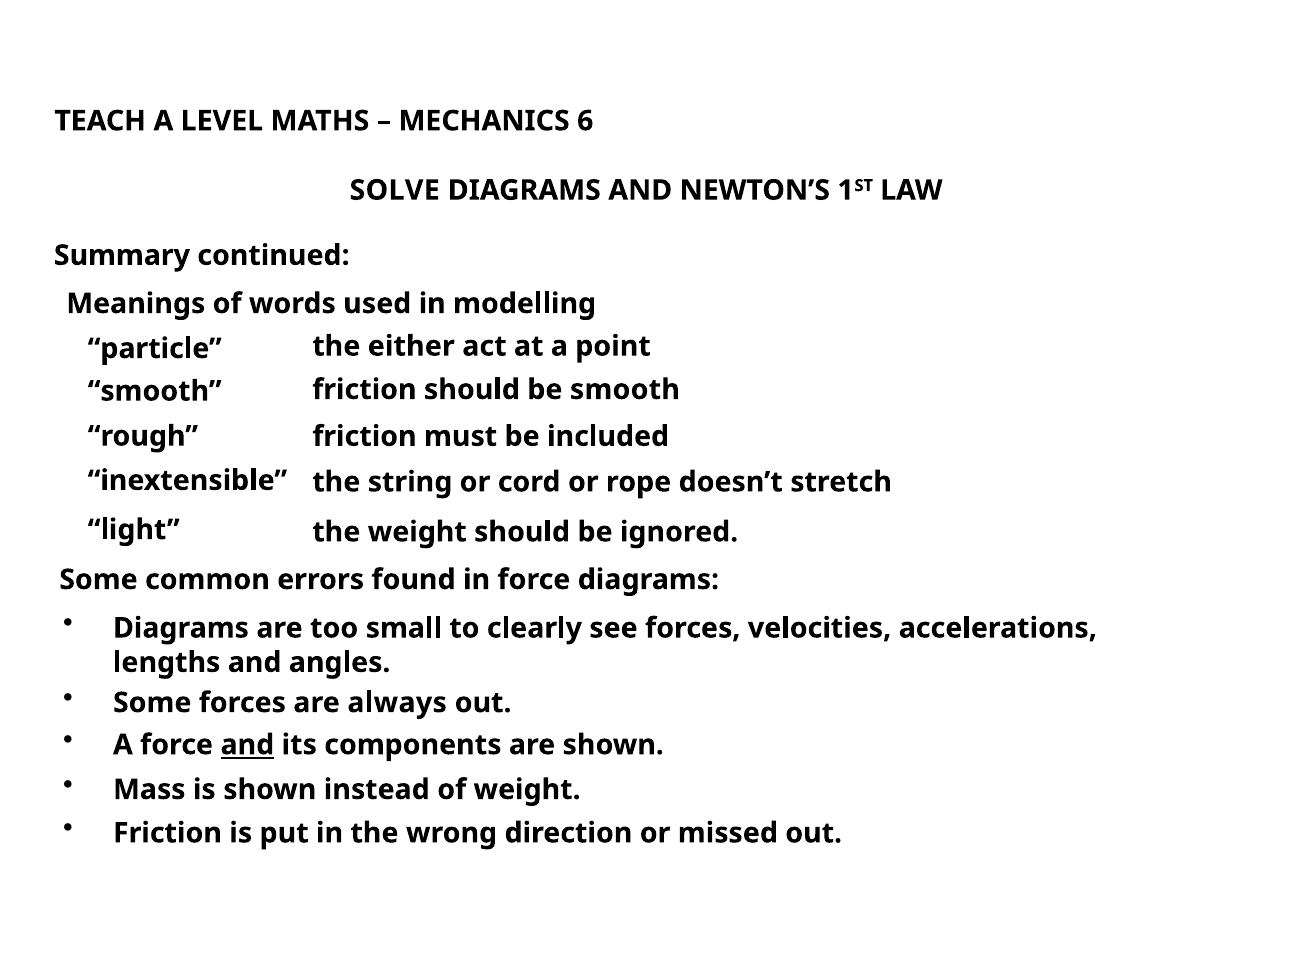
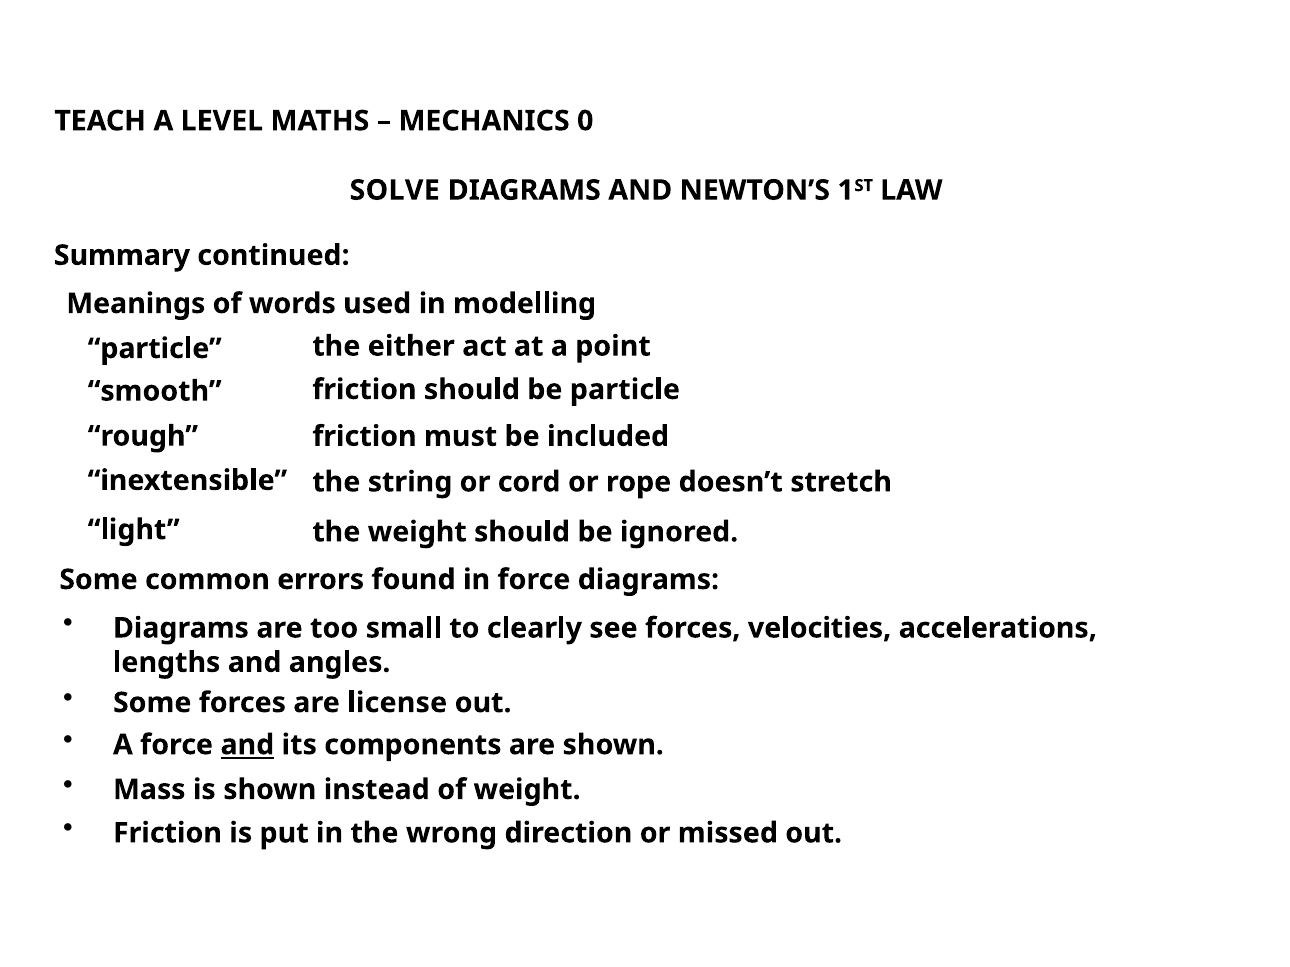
6: 6 -> 0
be smooth: smooth -> particle
always: always -> license
